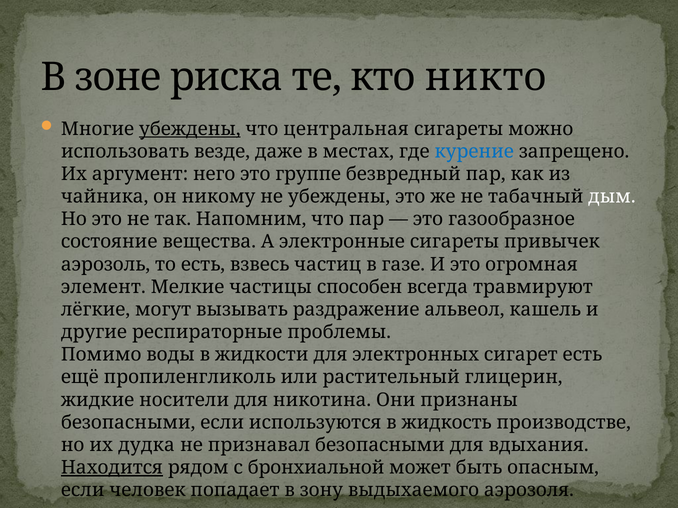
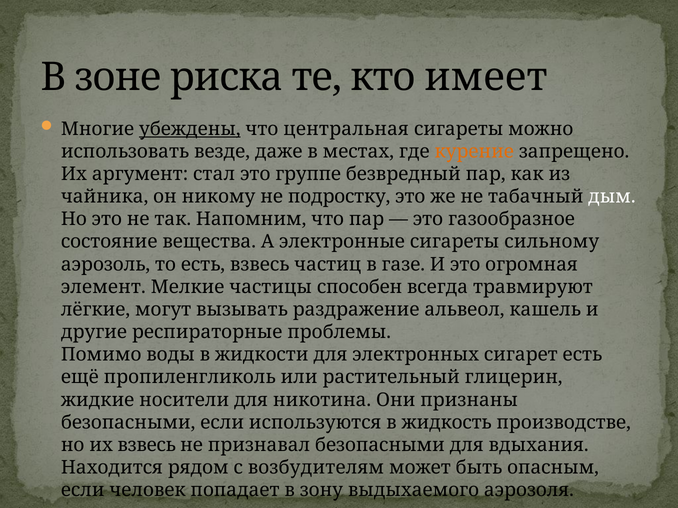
никто: никто -> имеет
курение colour: blue -> orange
него: него -> стал
не убеждены: убеждены -> подростку
привычек: привычек -> сильному
их дудка: дудка -> взвесь
Находится underline: present -> none
бронхиальной: бронхиальной -> возбудителям
